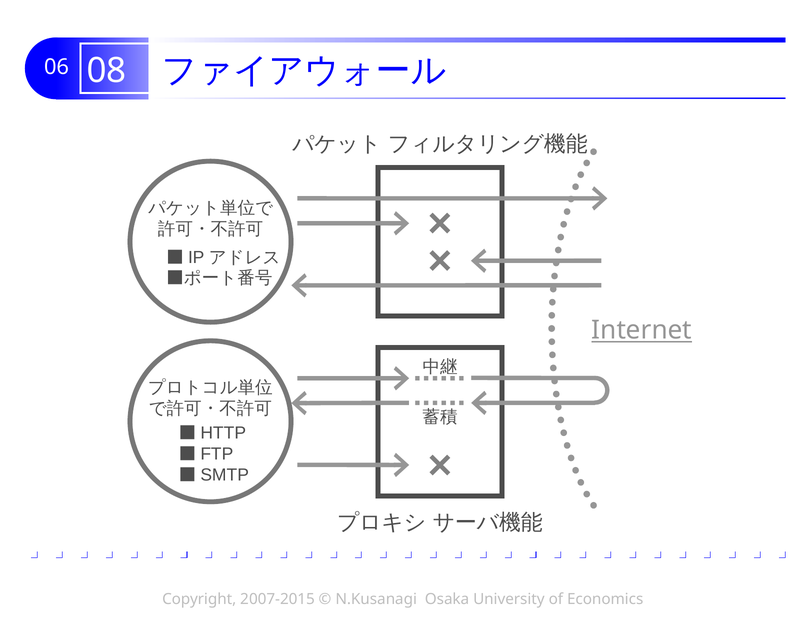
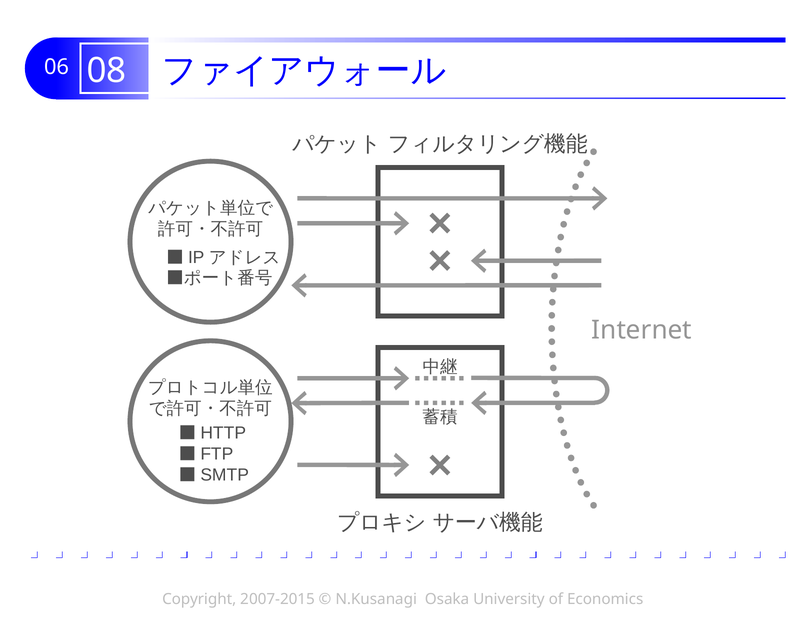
Internet underline: present -> none
